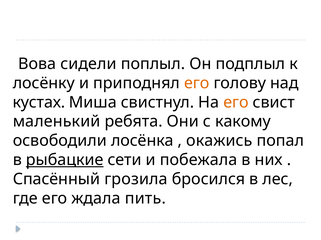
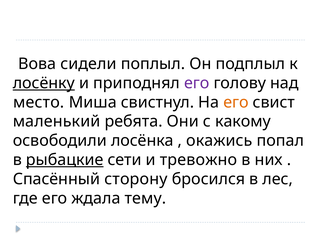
лосёнку underline: none -> present
его at (197, 83) colour: orange -> purple
кустах: кустах -> место
побежала: побежала -> тревожно
грозила: грозила -> сторону
пить: пить -> тему
